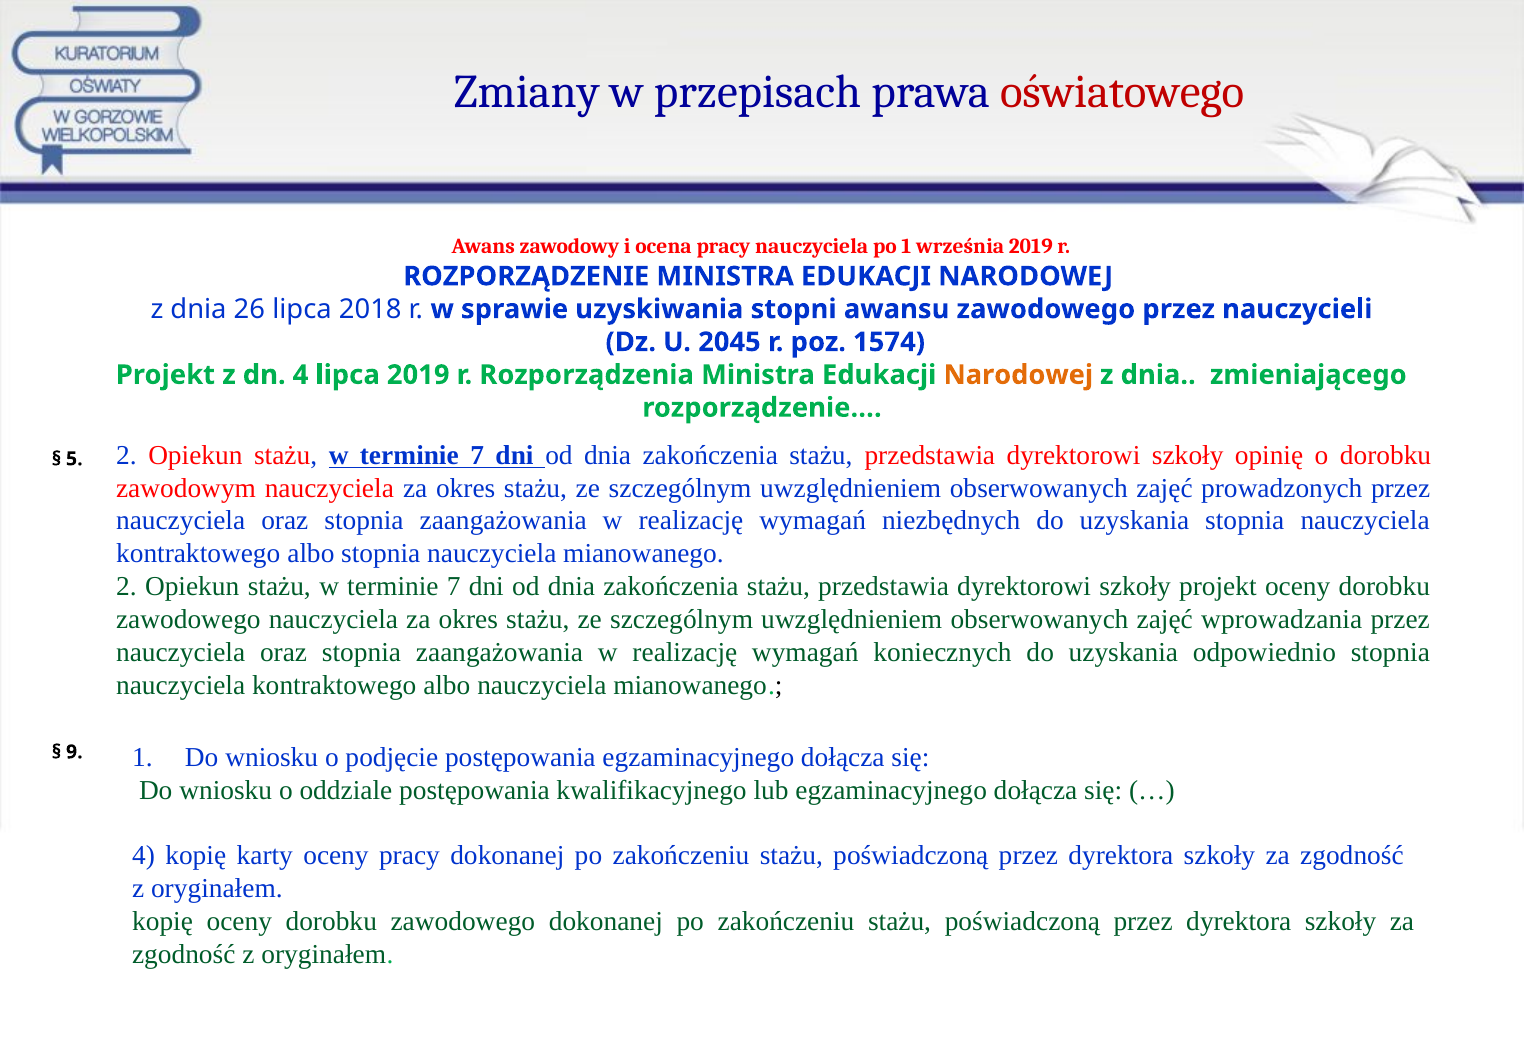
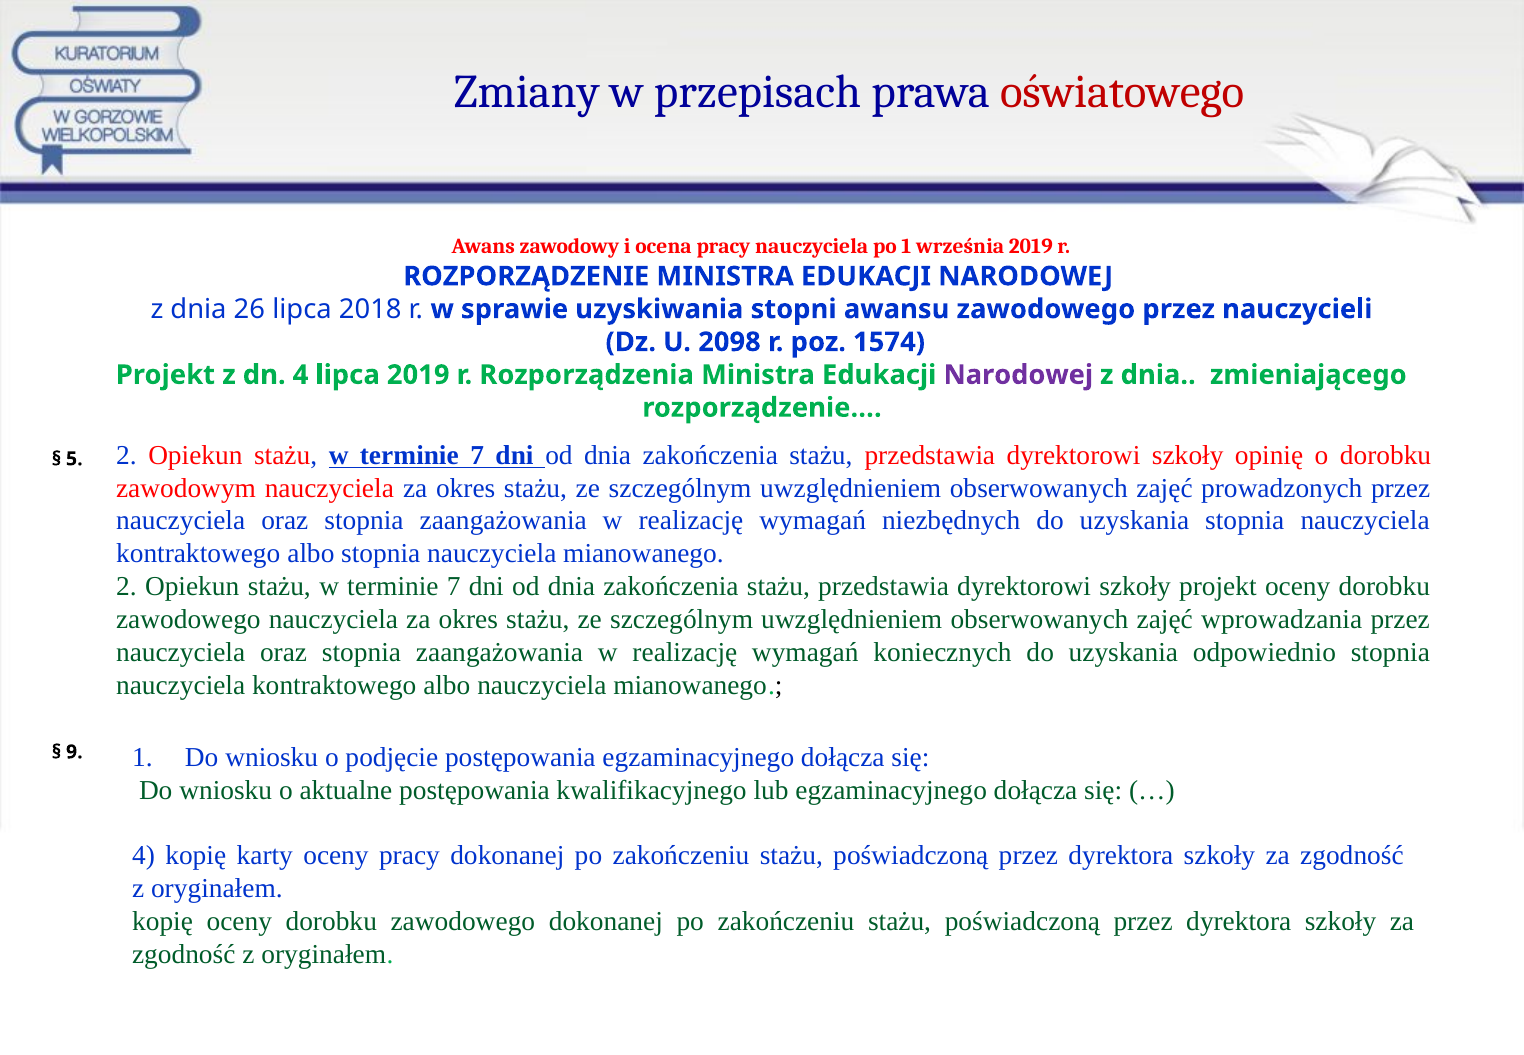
2045: 2045 -> 2098
Narodowej at (1018, 375) colour: orange -> purple
oddziale: oddziale -> aktualne
